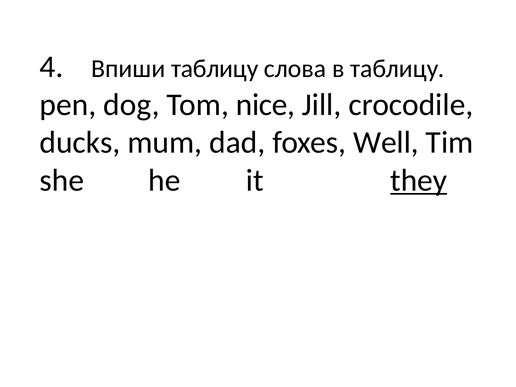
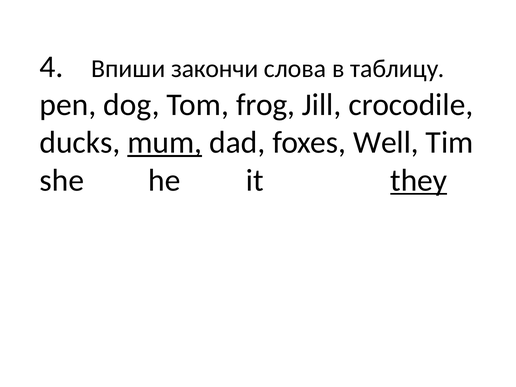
Впиши таблицу: таблицу -> закончи
nice: nice -> frog
mum underline: none -> present
